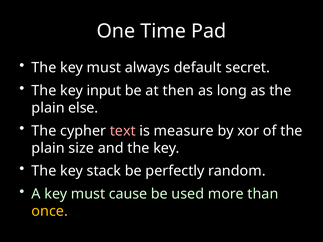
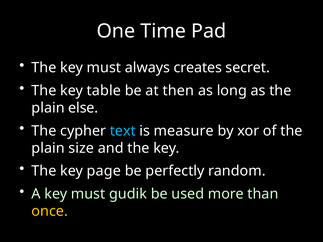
default: default -> creates
input: input -> table
text colour: pink -> light blue
stack: stack -> page
cause: cause -> gudik
